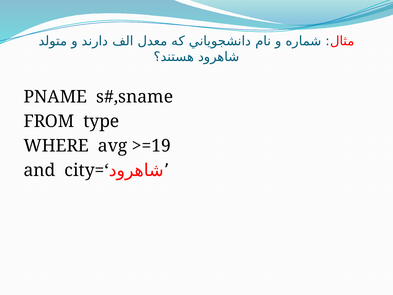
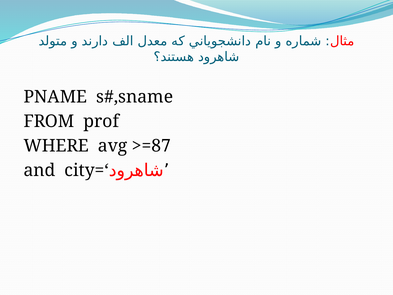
type: type -> prof
>=19: >=19 -> >=87
